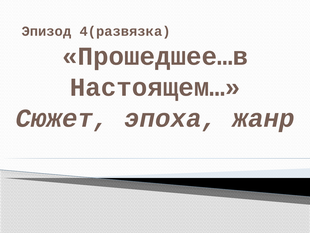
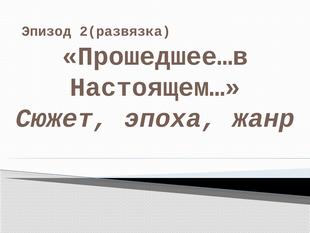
4(развязка: 4(развязка -> 2(развязка
